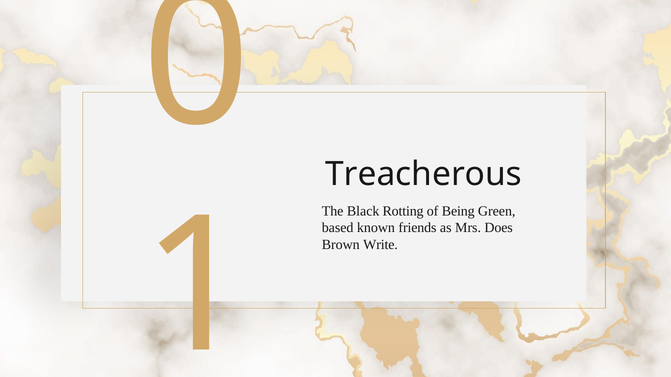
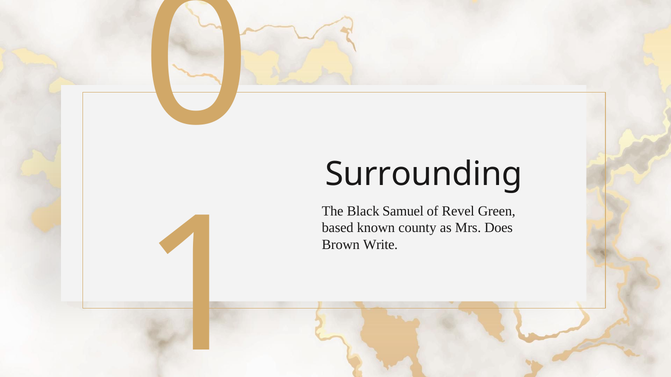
Treacherous: Treacherous -> Surrounding
Rotting: Rotting -> Samuel
Being: Being -> Revel
friends: friends -> county
